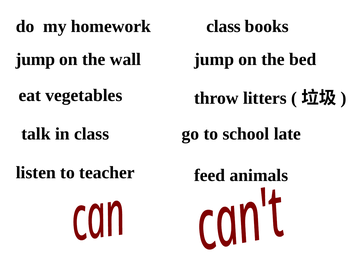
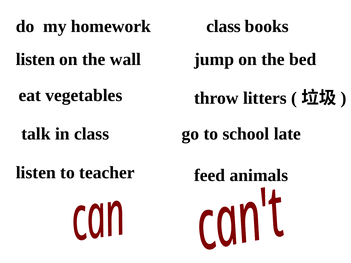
jump at (35, 59): jump -> listen
